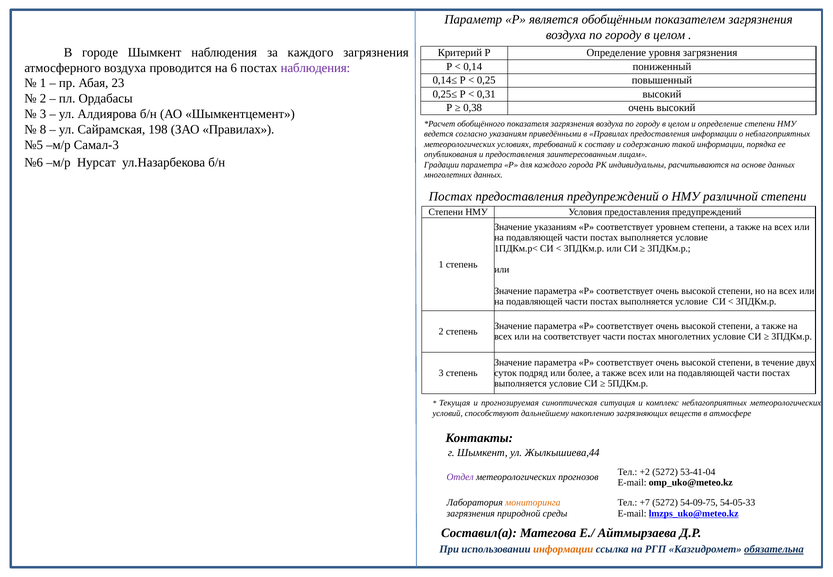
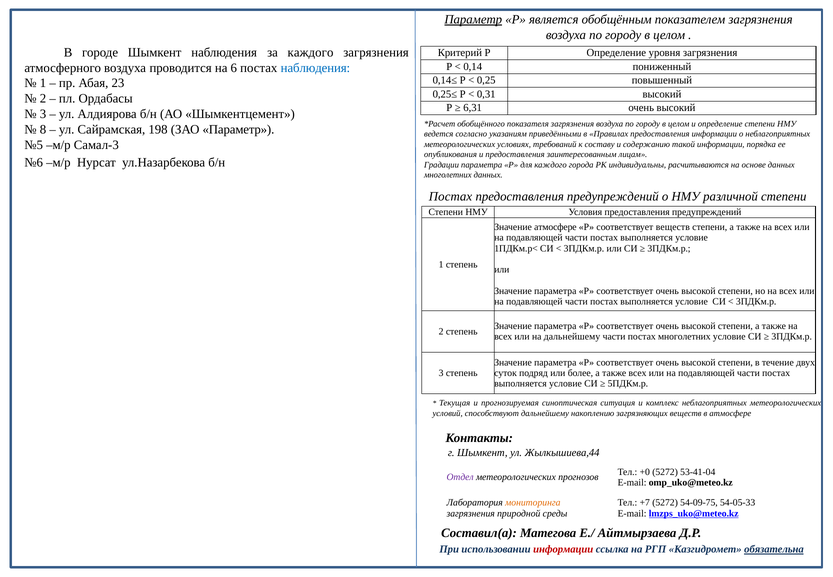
Параметр at (473, 20) underline: none -> present
наблюдения at (315, 68) colour: purple -> blue
0,38: 0,38 -> 6,31
ЗАО Правилах: Правилах -> Параметр
Значение указаниям: указаниям -> атмосфере
соответствует уровнем: уровнем -> веществ
на соответствует: соответствует -> дальнейшему
+2: +2 -> +0
информации at (563, 549) colour: orange -> red
